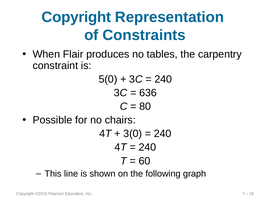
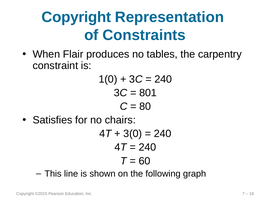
5(0: 5(0 -> 1(0
636: 636 -> 801
Possible: Possible -> Satisfies
